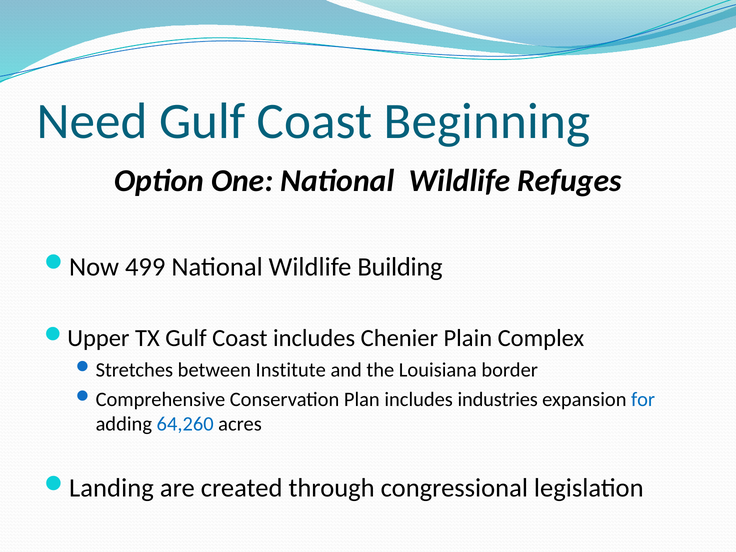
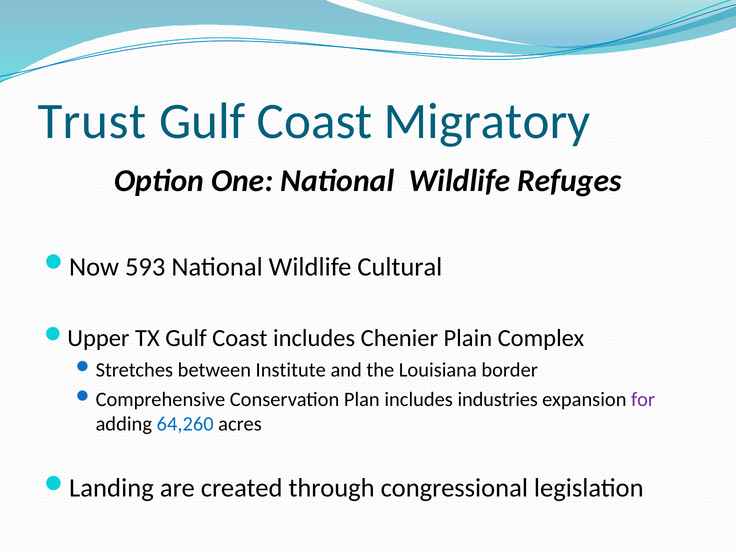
Need: Need -> Trust
Beginning: Beginning -> Migratory
499: 499 -> 593
Building: Building -> Cultural
for colour: blue -> purple
